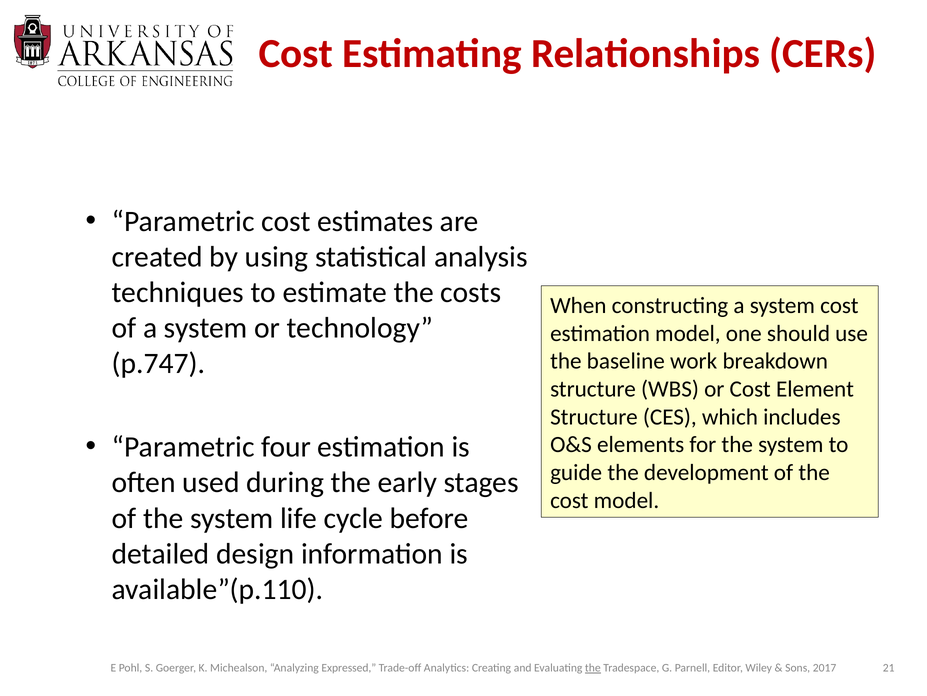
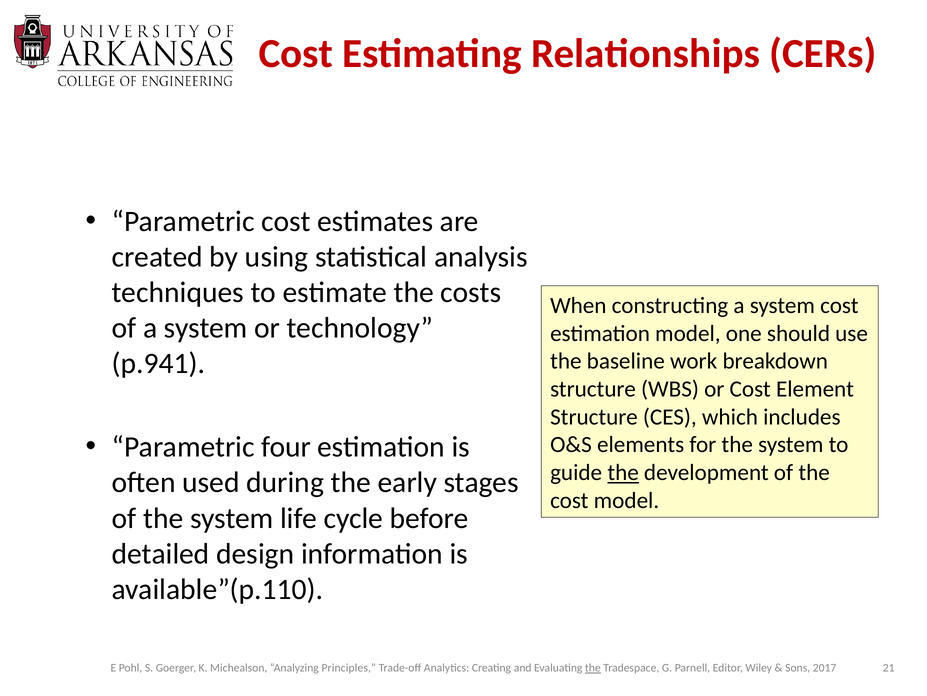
p.747: p.747 -> p.941
the at (623, 472) underline: none -> present
Expressed: Expressed -> Principles
